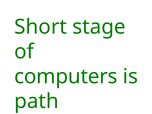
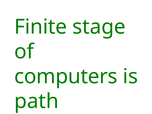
Short: Short -> Finite
